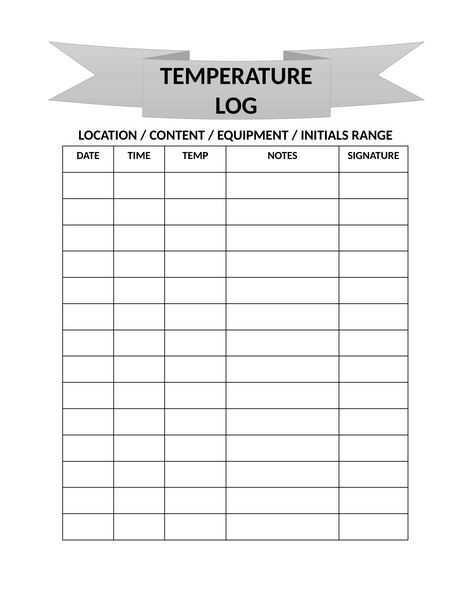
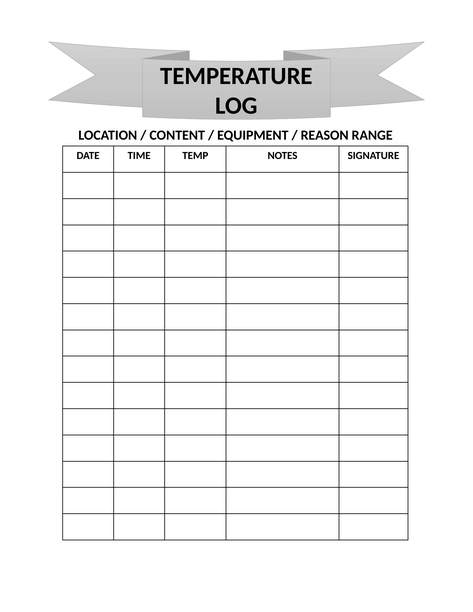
INITIALS: INITIALS -> REASON
